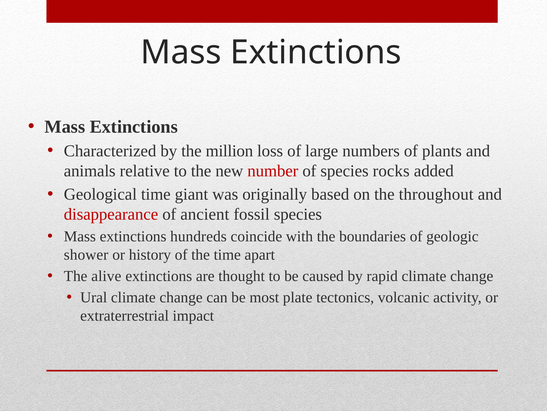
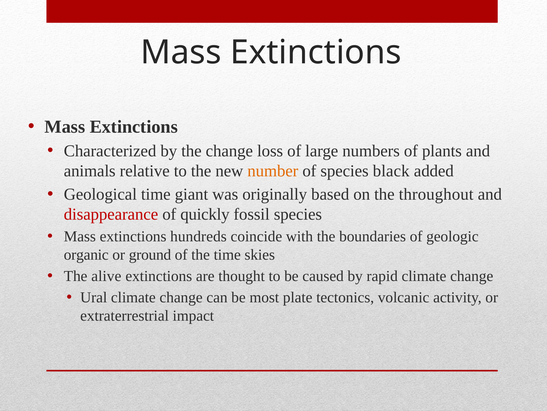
the million: million -> change
number colour: red -> orange
rocks: rocks -> black
ancient: ancient -> quickly
shower: shower -> organic
history: history -> ground
apart: apart -> skies
